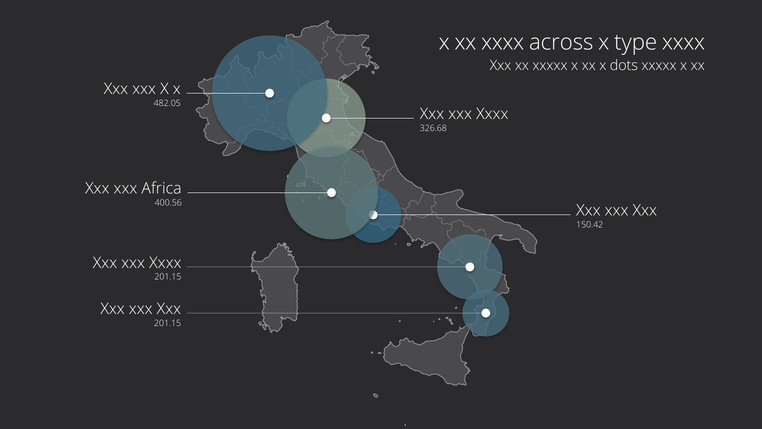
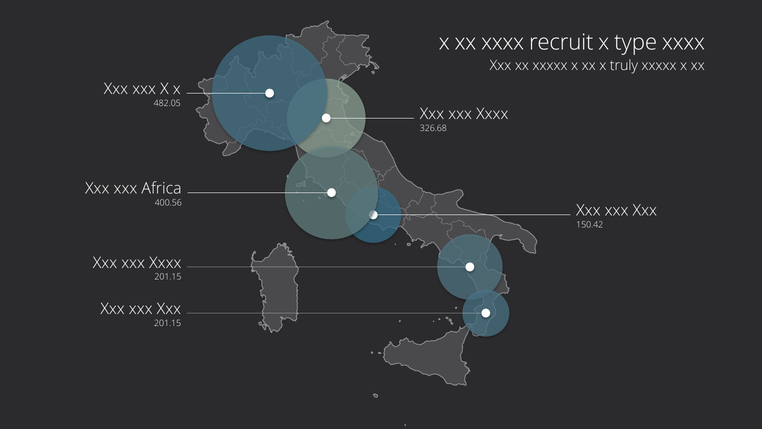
across: across -> recruit
dots: dots -> truly
